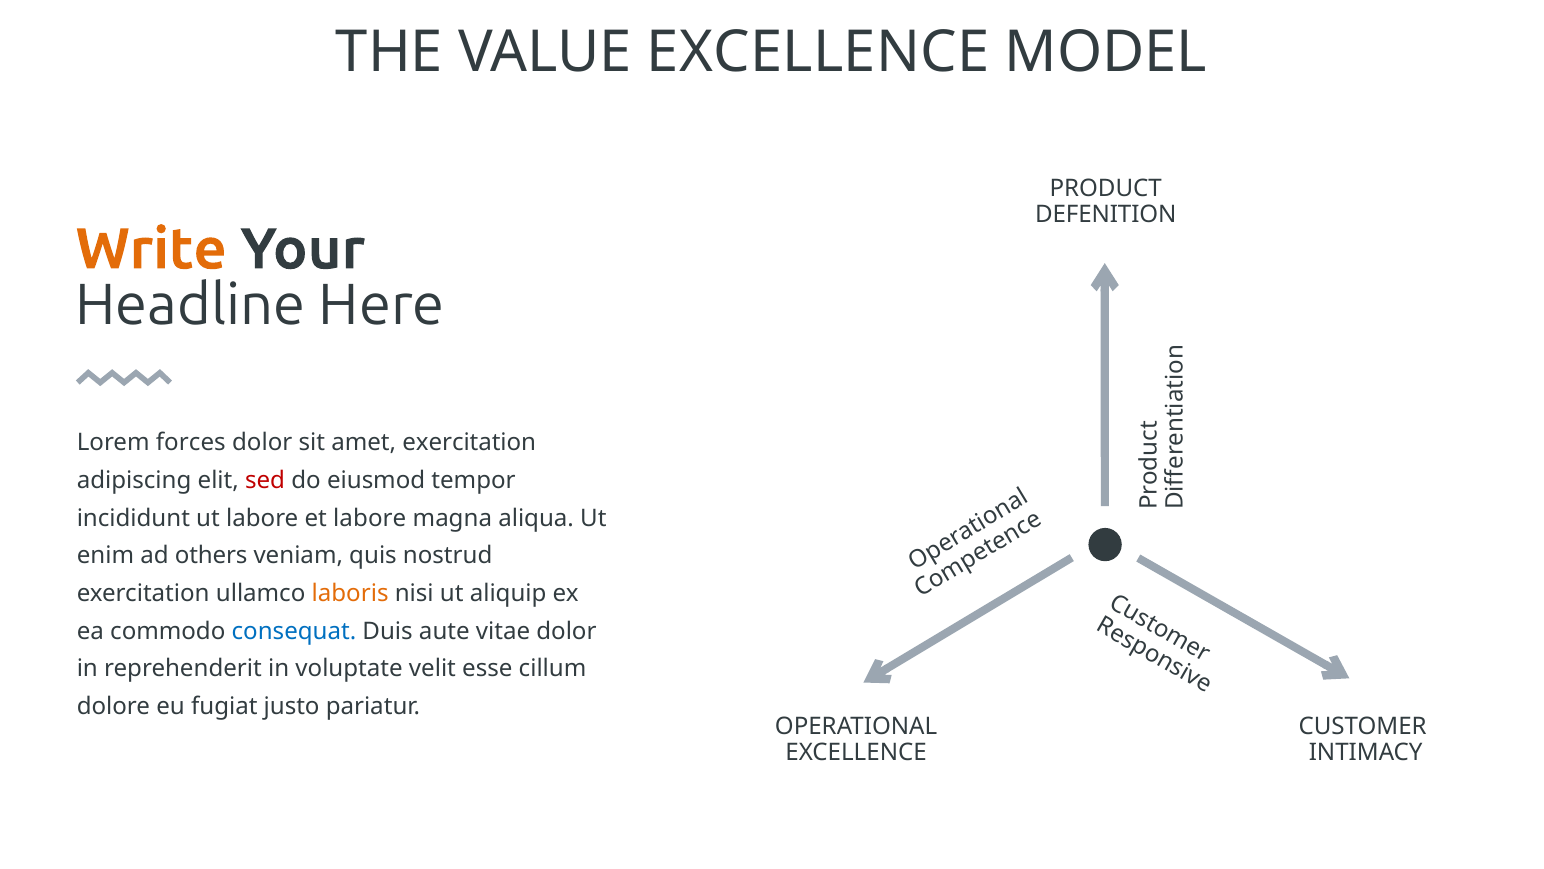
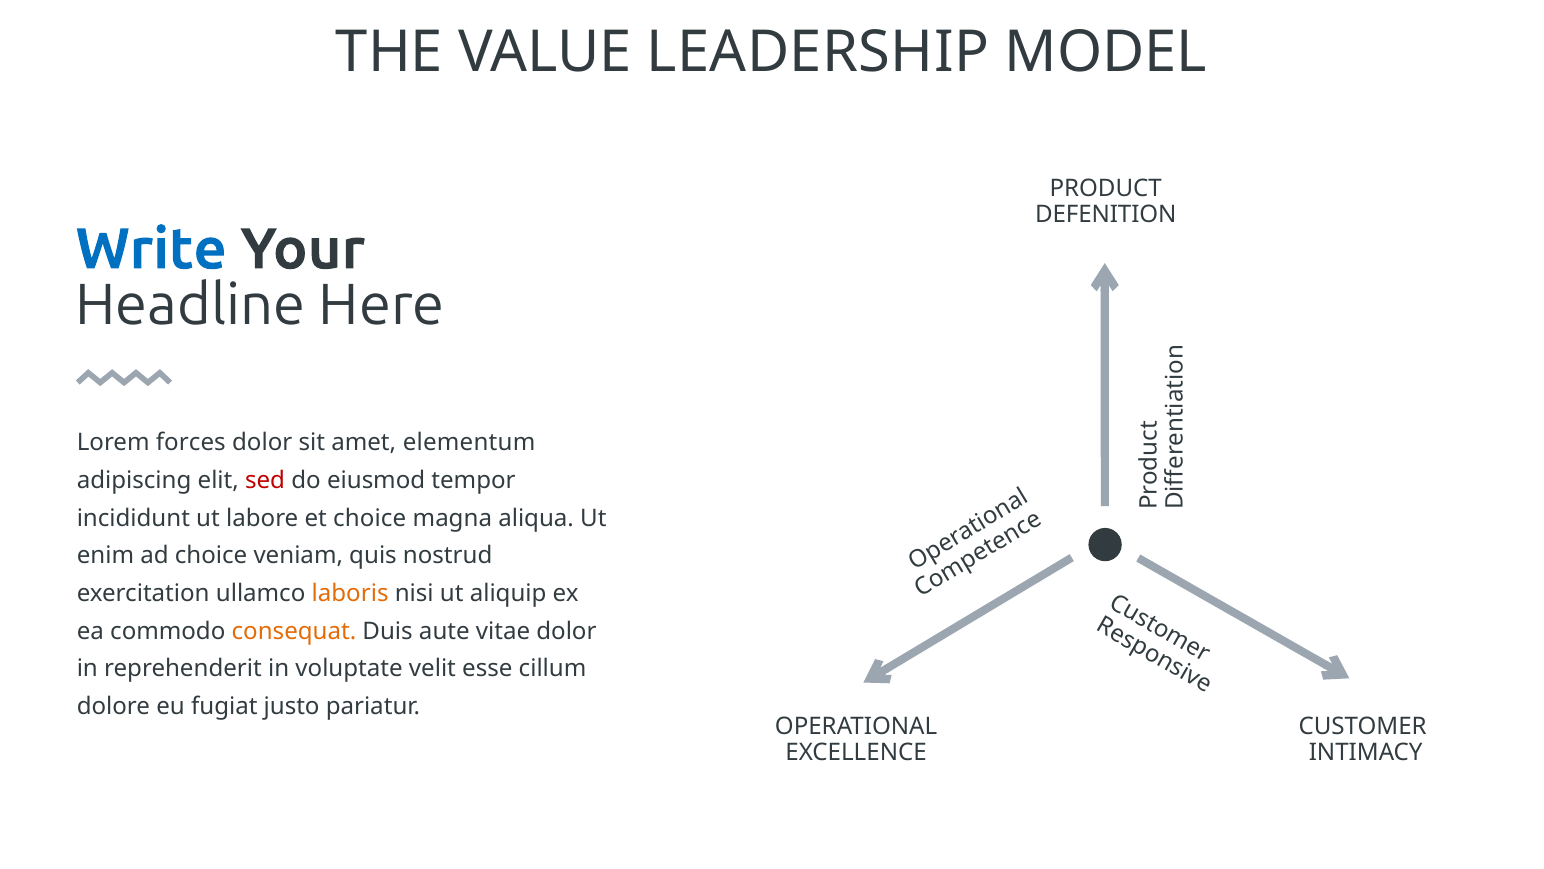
VALUE EXCELLENCE: EXCELLENCE -> LEADERSHIP
Write colour: orange -> blue
amet exercitation: exercitation -> elementum
et labore: labore -> choice
ad others: others -> choice
consequat colour: blue -> orange
